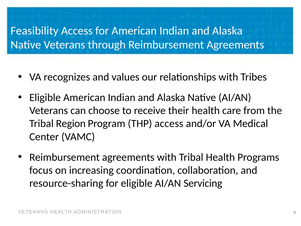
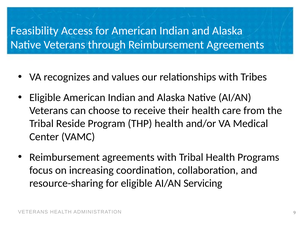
Region: Region -> Reside
THP access: access -> health
